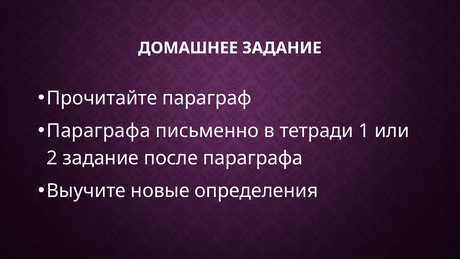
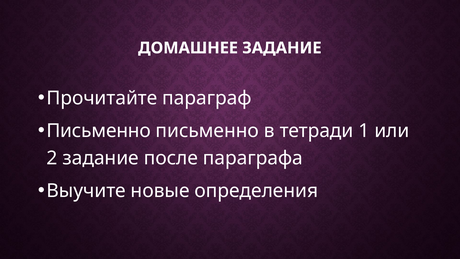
Параграфа at (99, 131): Параграфа -> Письменно
